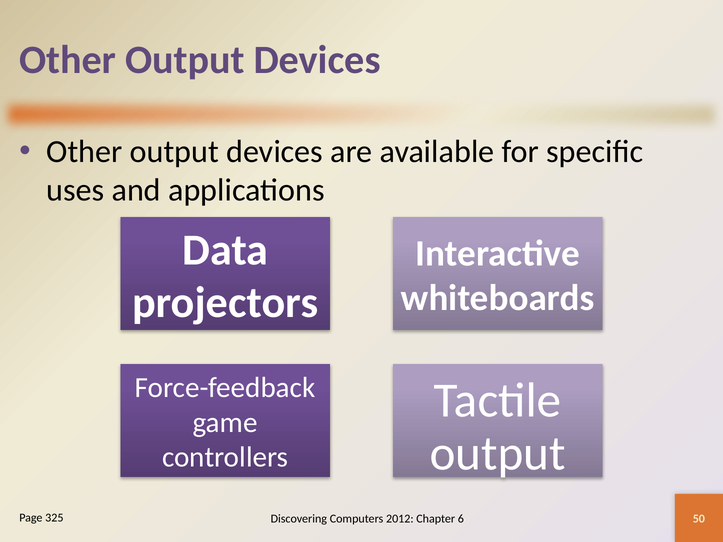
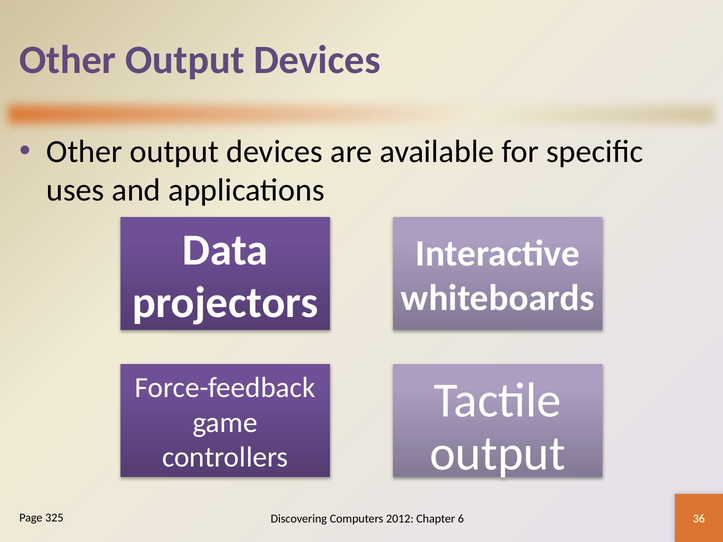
50: 50 -> 36
